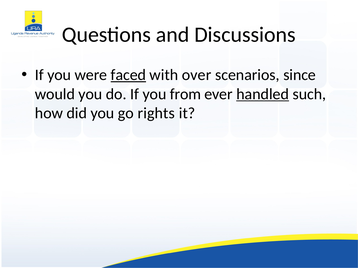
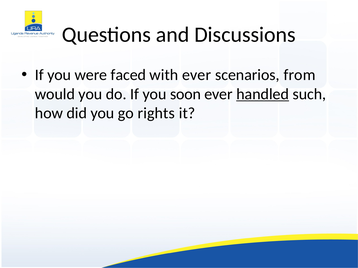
faced underline: present -> none
with over: over -> ever
since: since -> from
from: from -> soon
